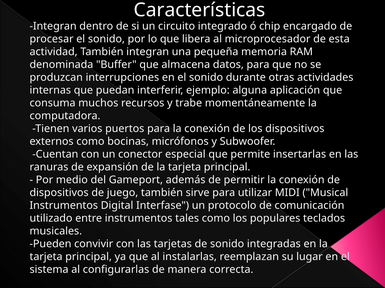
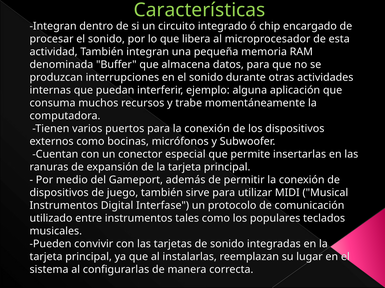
Características colour: white -> light green
